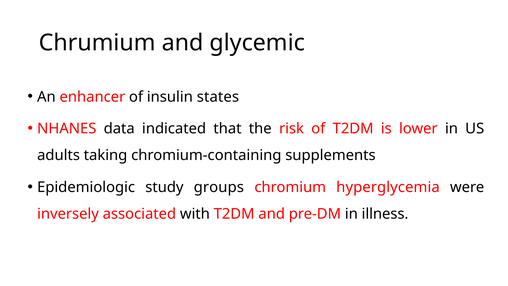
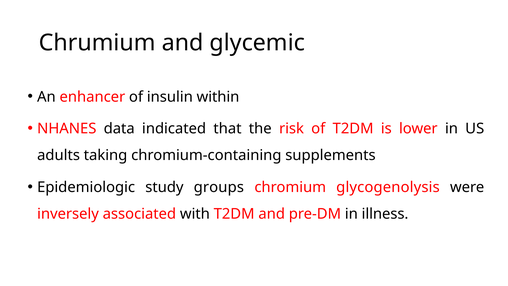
states: states -> within
hyperglycemia: hyperglycemia -> glycogenolysis
